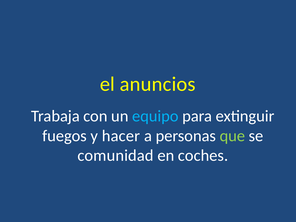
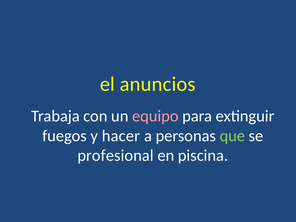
equipo colour: light blue -> pink
comunidad: comunidad -> profesional
coches: coches -> piscina
